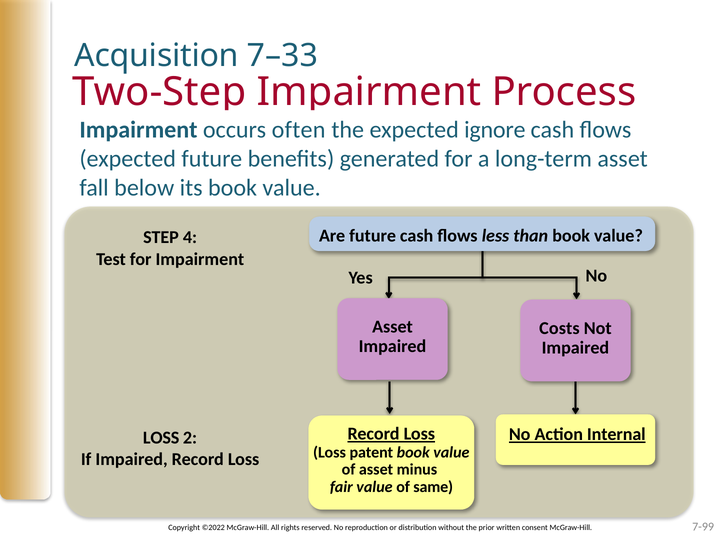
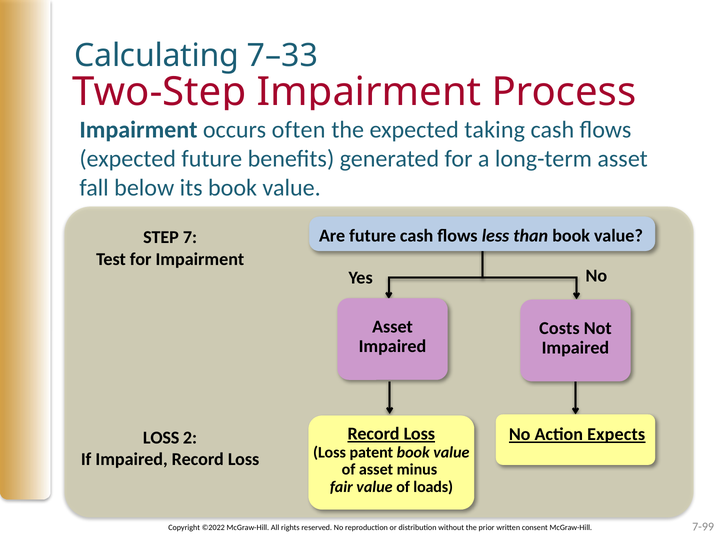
Acquisition: Acquisition -> Calculating
ignore: ignore -> taking
4: 4 -> 7
Internal: Internal -> Expects
same: same -> loads
